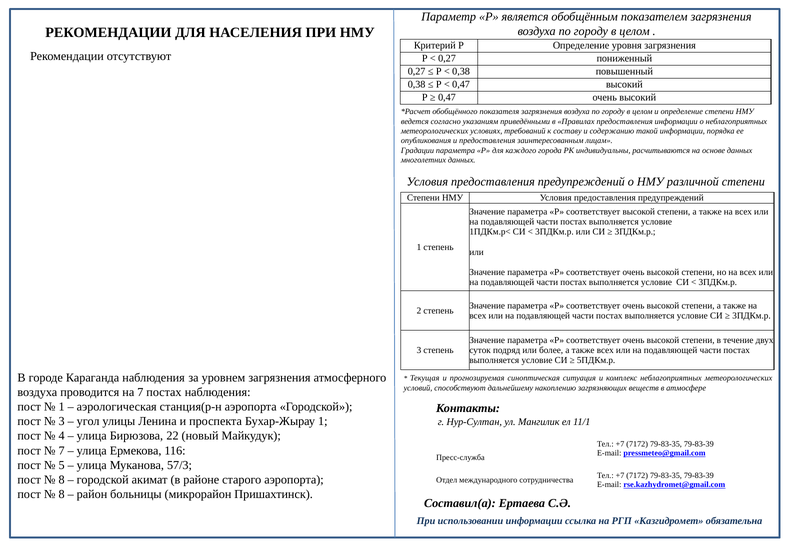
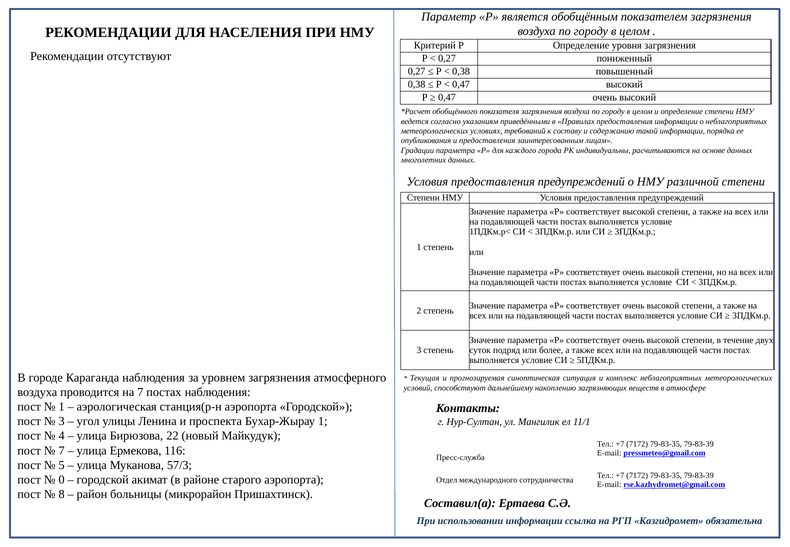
8 at (62, 480): 8 -> 0
